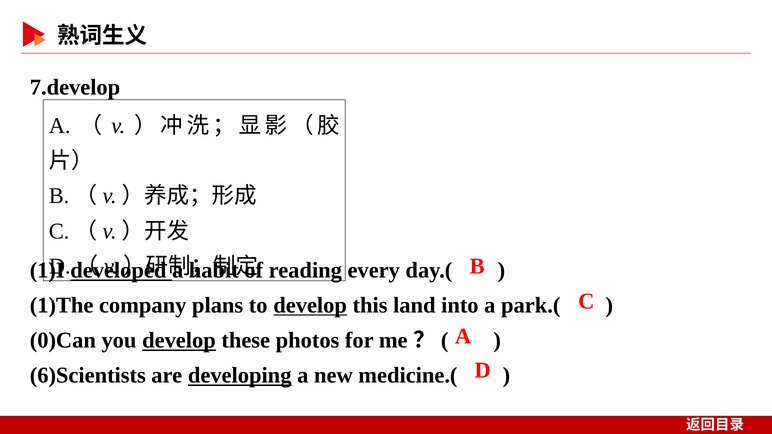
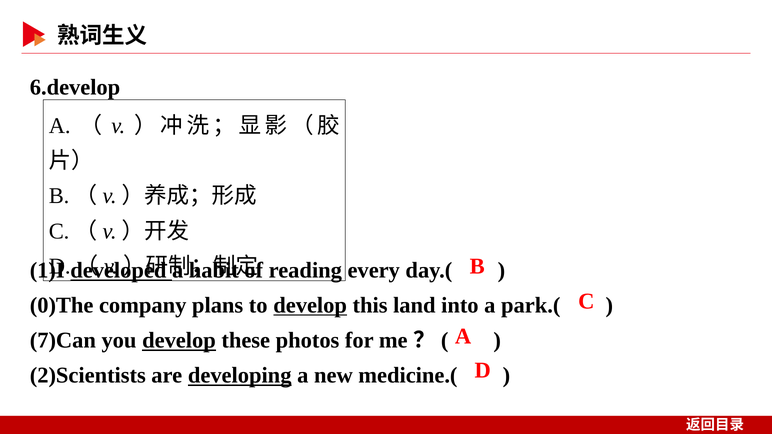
7.develop: 7.develop -> 6.develop
1)The: 1)The -> 0)The
0)Can: 0)Can -> 7)Can
6)Scientists: 6)Scientists -> 2)Scientists
